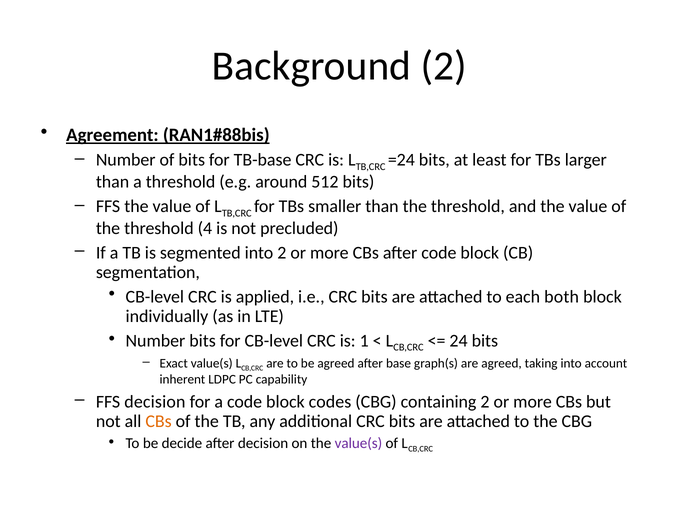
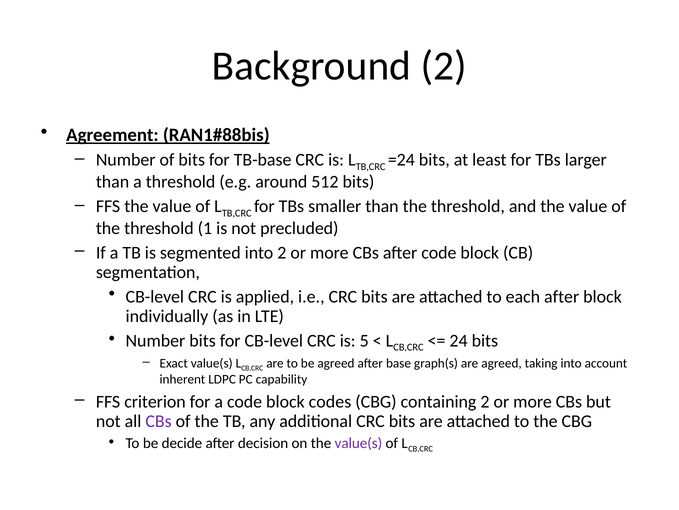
4: 4 -> 1
each both: both -> after
1: 1 -> 5
FFS decision: decision -> criterion
CBs at (159, 421) colour: orange -> purple
